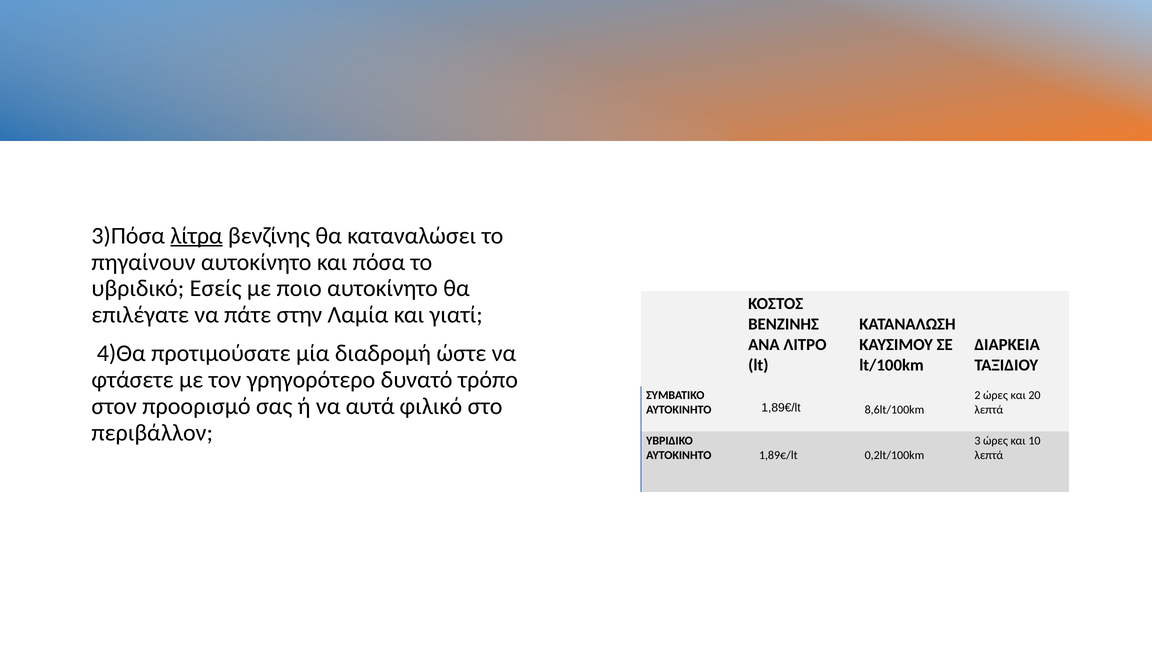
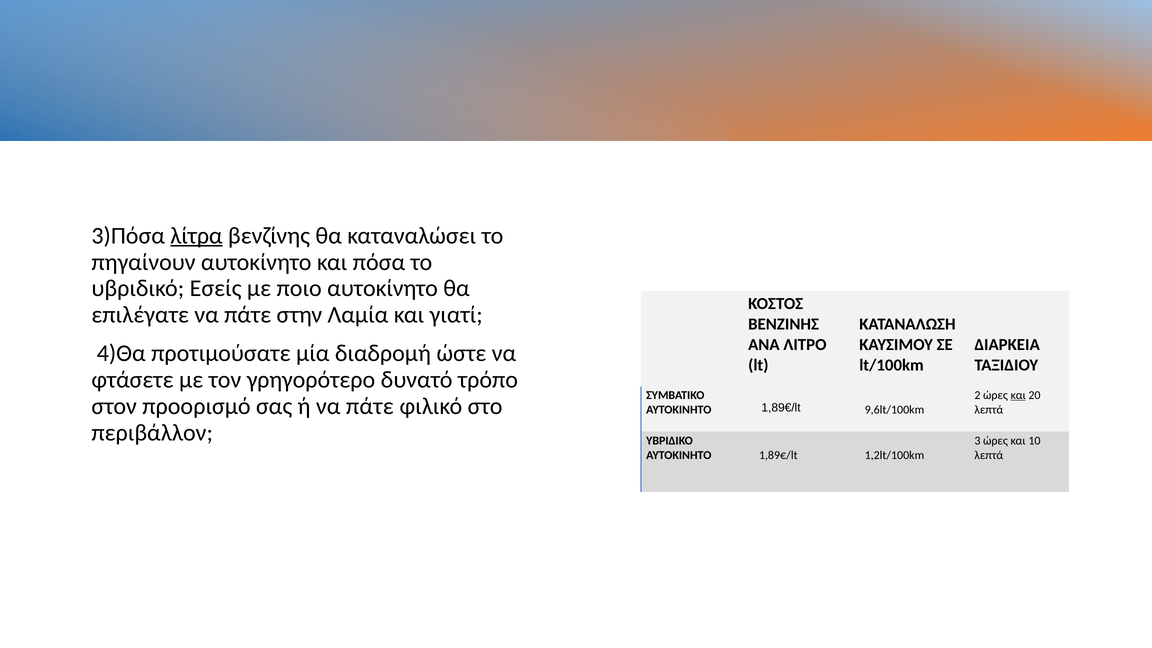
και at (1018, 395) underline: none -> present
ή να αυτά: αυτά -> πάτε
8,6lt/100km: 8,6lt/100km -> 9,6lt/100km
0,2lt/100km: 0,2lt/100km -> 1,2lt/100km
